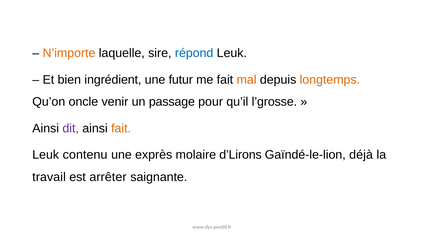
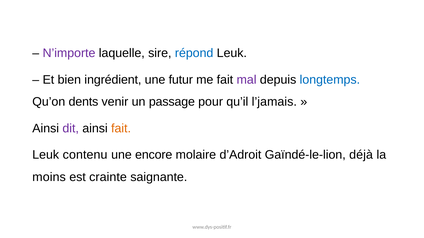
N’importe colour: orange -> purple
mal colour: orange -> purple
longtemps colour: orange -> blue
oncle: oncle -> dents
l’grosse: l’grosse -> l’jamais
exprès: exprès -> encore
d’Lirons: d’Lirons -> d’Adroit
travail: travail -> moins
arrêter: arrêter -> crainte
